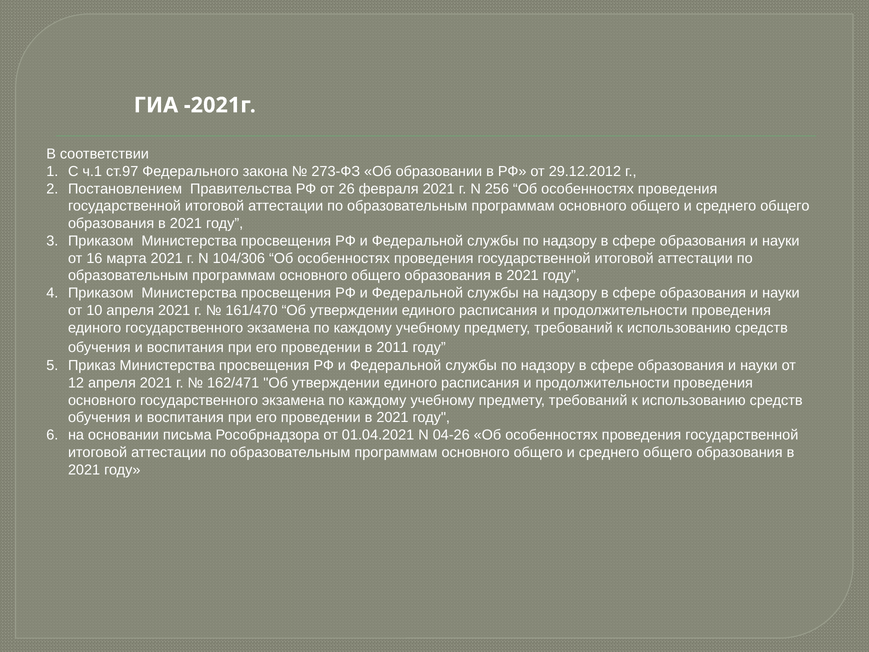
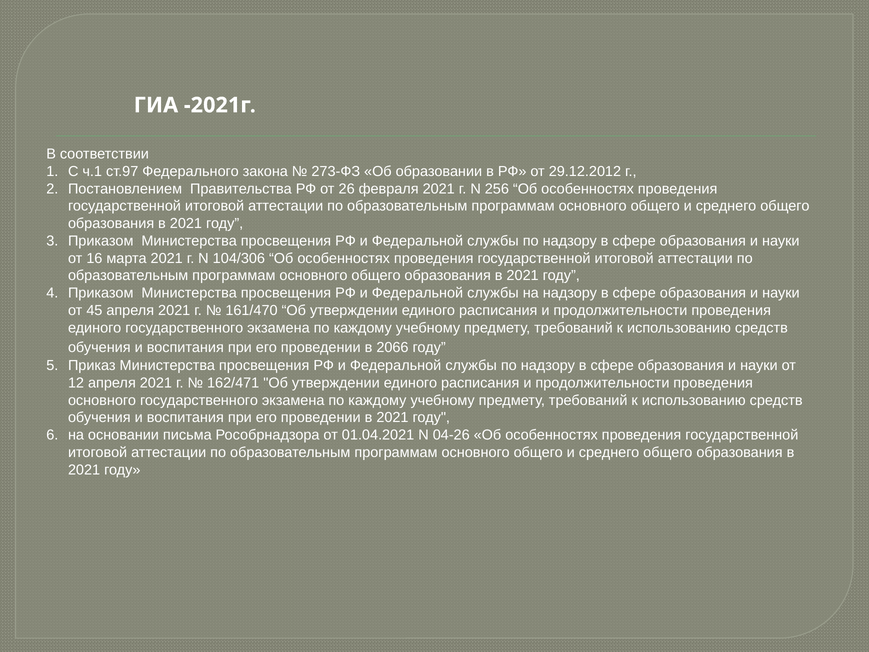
10: 10 -> 45
2011: 2011 -> 2066
